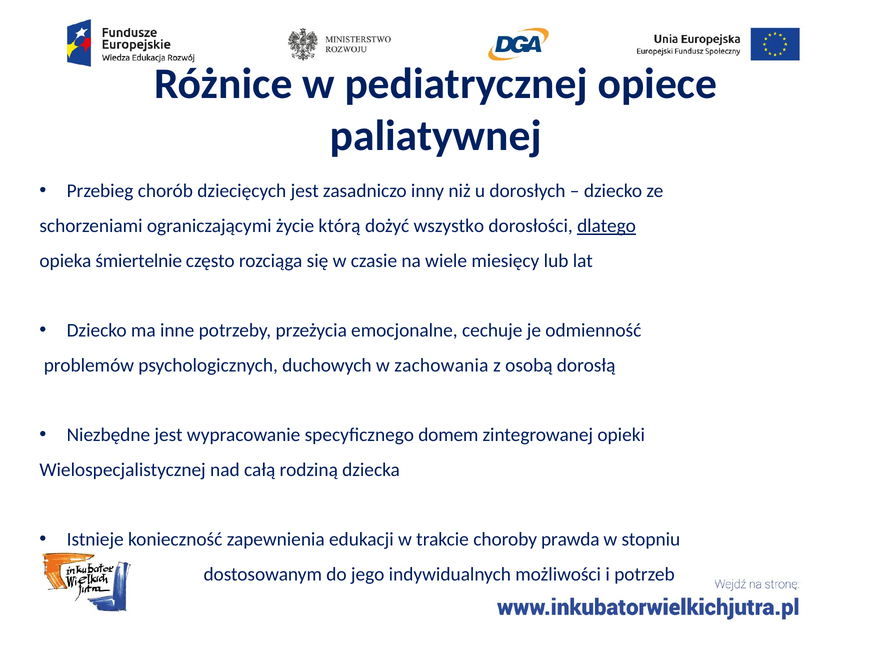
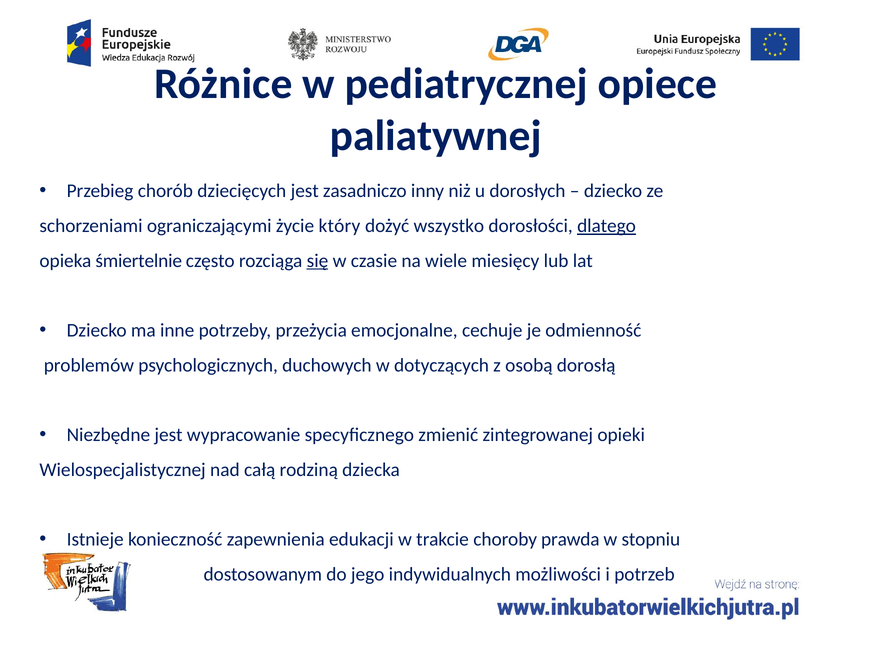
którą: którą -> który
się underline: none -> present
zachowania: zachowania -> dotyczących
domem: domem -> zmienić
